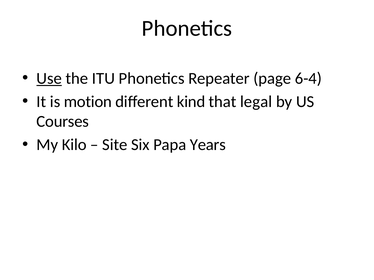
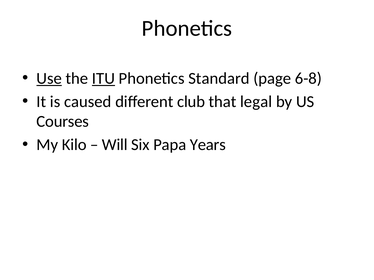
ITU underline: none -> present
Repeater: Repeater -> Standard
6-4: 6-4 -> 6-8
motion: motion -> caused
kind: kind -> club
Site: Site -> Will
